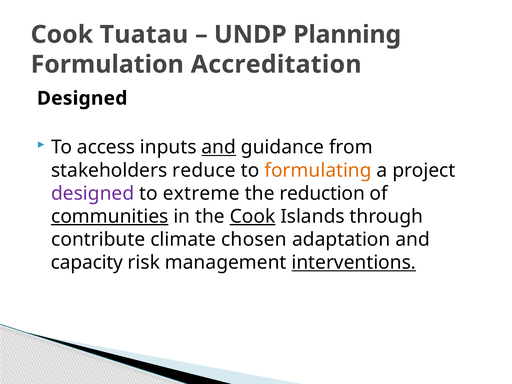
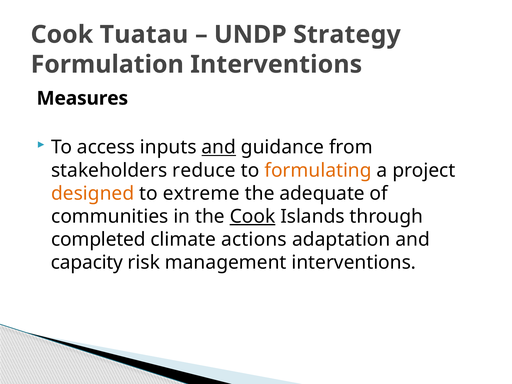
Planning: Planning -> Strategy
Formulation Accreditation: Accreditation -> Interventions
Designed at (82, 98): Designed -> Measures
designed at (93, 193) colour: purple -> orange
reduction: reduction -> adequate
communities underline: present -> none
contribute: contribute -> completed
chosen: chosen -> actions
interventions at (354, 263) underline: present -> none
